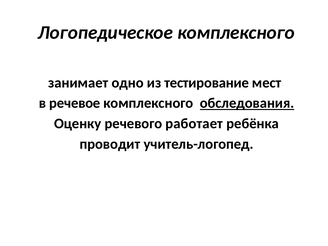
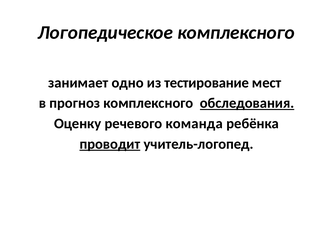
речевое: речевое -> прогноз
работает: работает -> команда
проводит underline: none -> present
